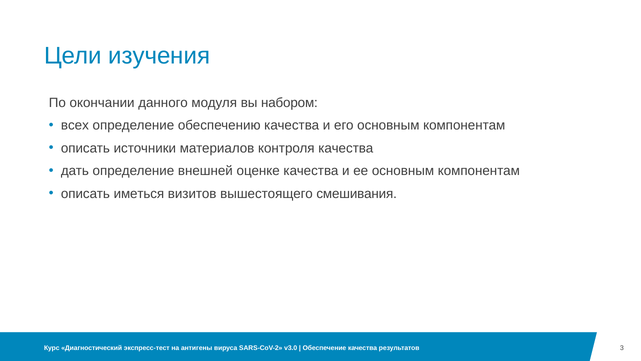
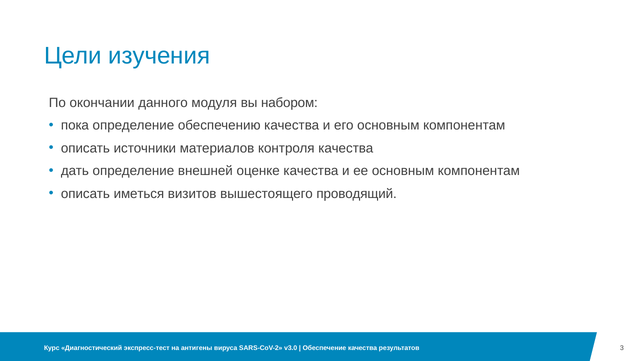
всех: всех -> пока
смешивания: смешивания -> проводящий
